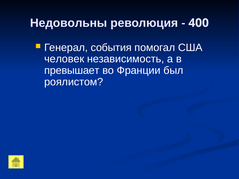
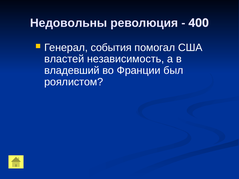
человек: человек -> властей
превышает: превышает -> владевший
